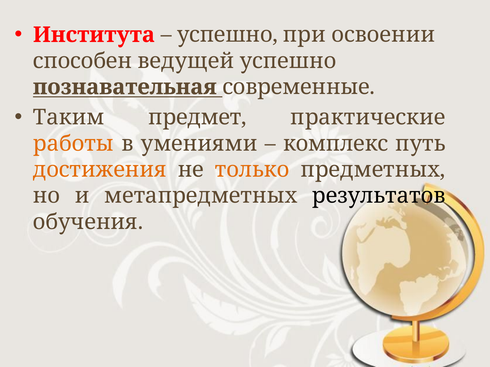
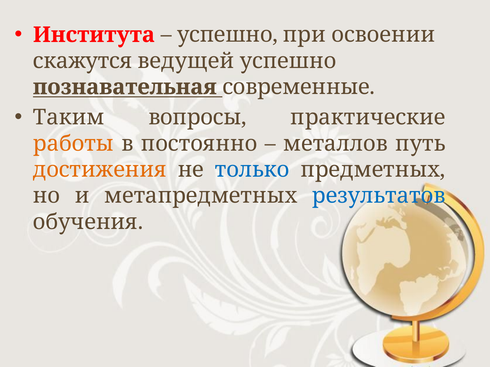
способен: способен -> скажутся
предмет: предмет -> вопросы
умениями: умениями -> постоянно
комплекс: комплекс -> металлов
только colour: orange -> blue
результатов colour: black -> blue
